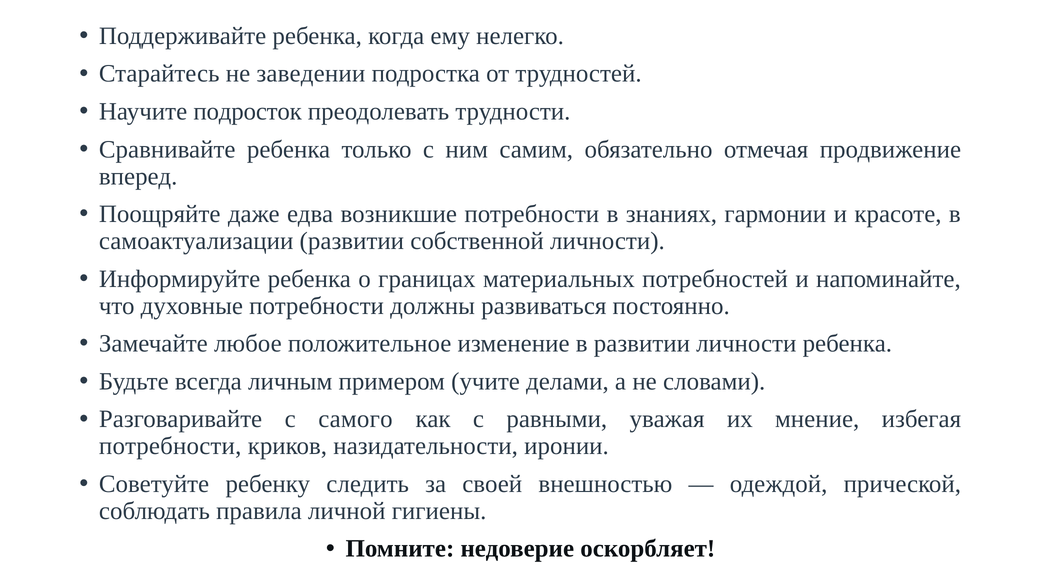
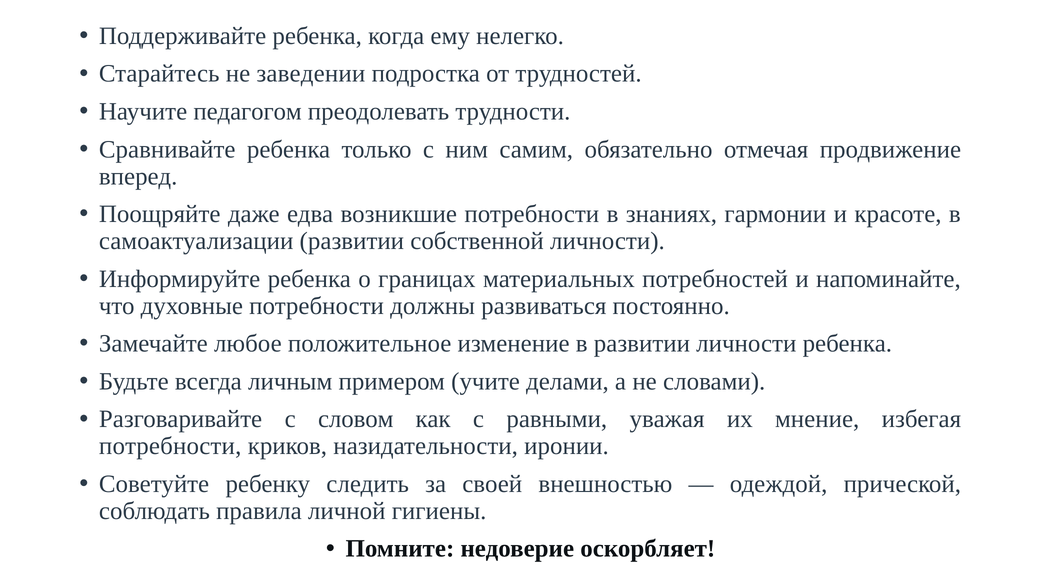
подросток: подросток -> педагогом
самого: самого -> словом
